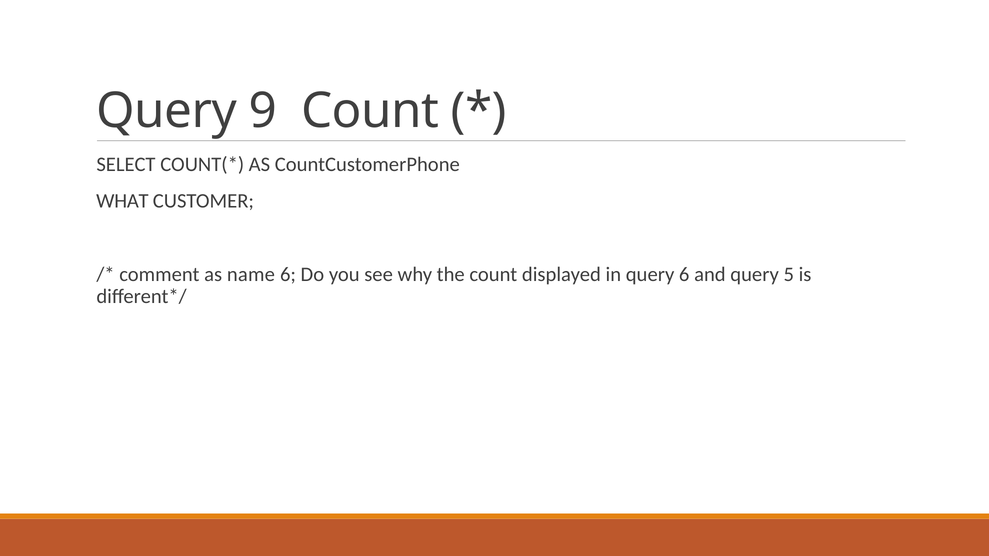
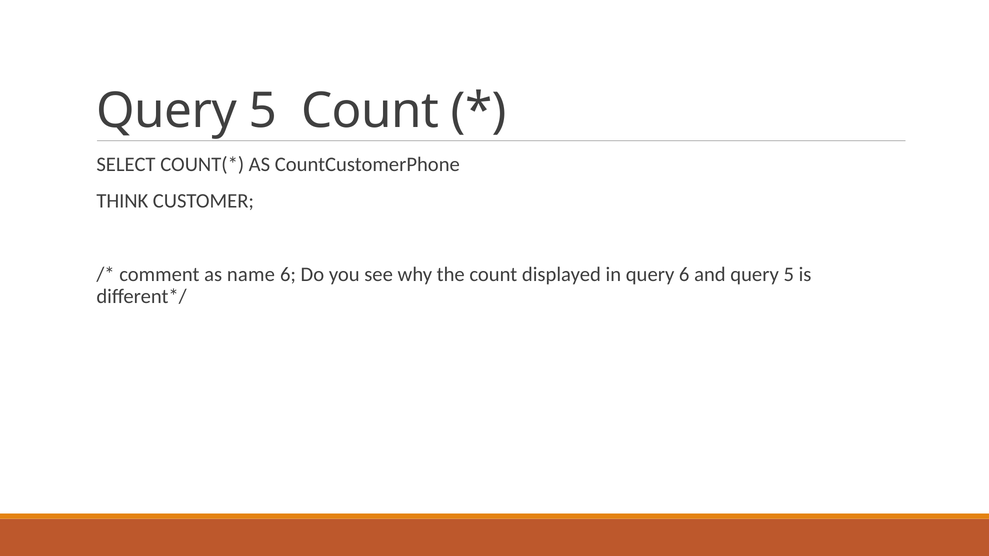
9 at (263, 111): 9 -> 5
WHAT: WHAT -> THINK
